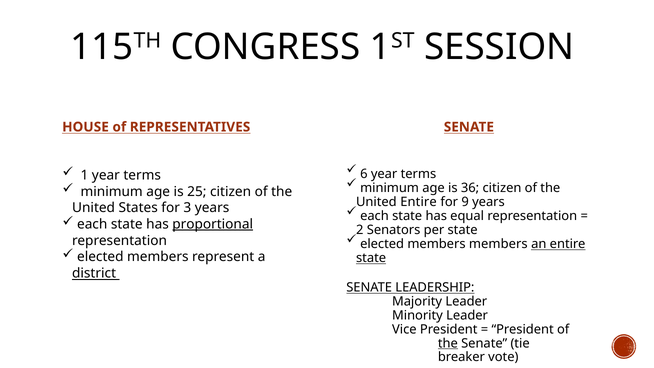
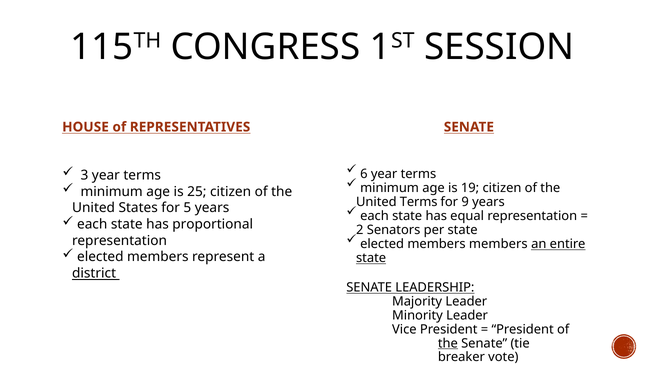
1 at (84, 175): 1 -> 3
36: 36 -> 19
United Entire: Entire -> Terms
3: 3 -> 5
proportional underline: present -> none
